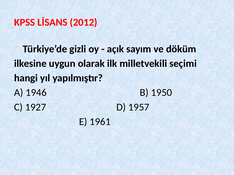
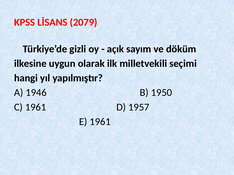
2012: 2012 -> 2079
C 1927: 1927 -> 1961
